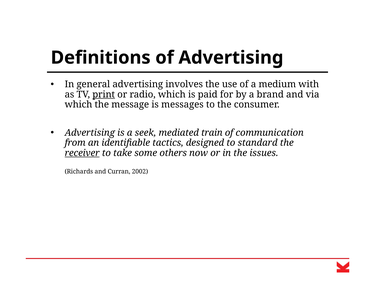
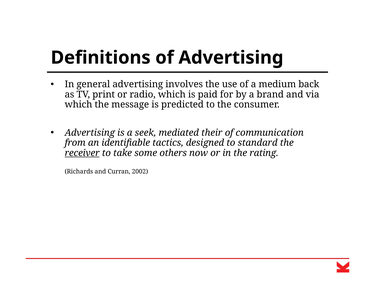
with: with -> back
print underline: present -> none
messages: messages -> predicted
train: train -> their
issues: issues -> rating
